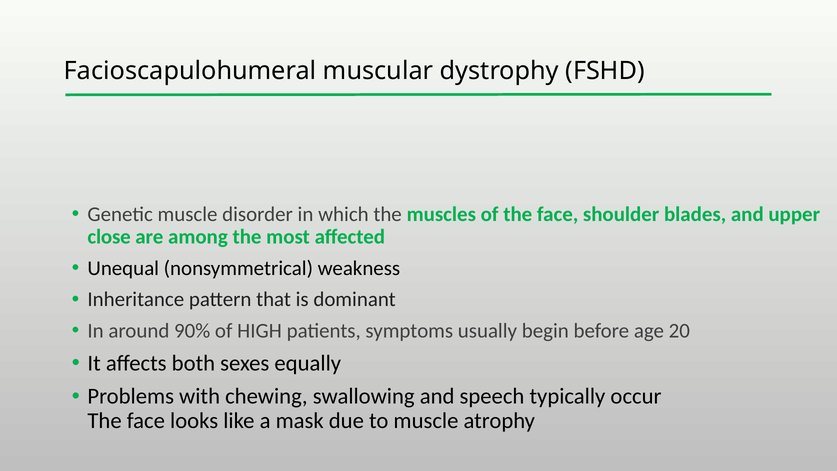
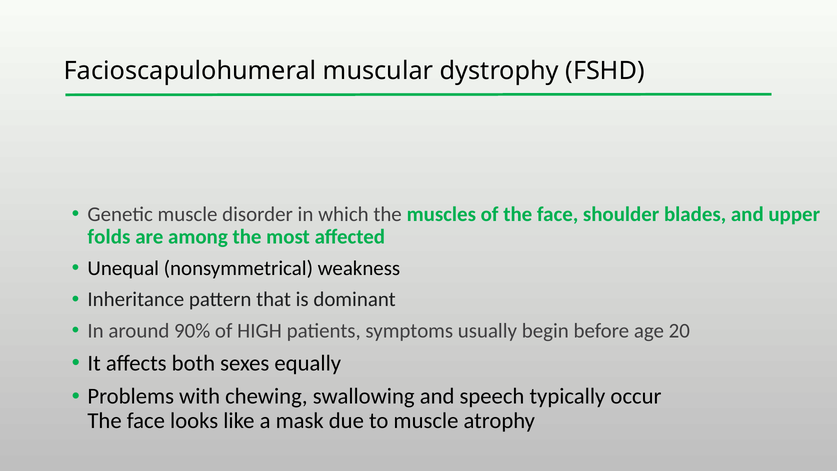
close: close -> folds
